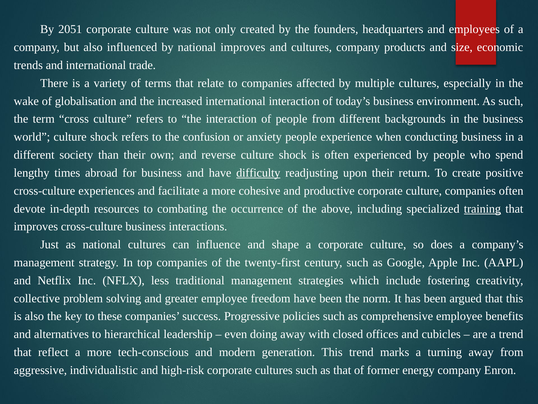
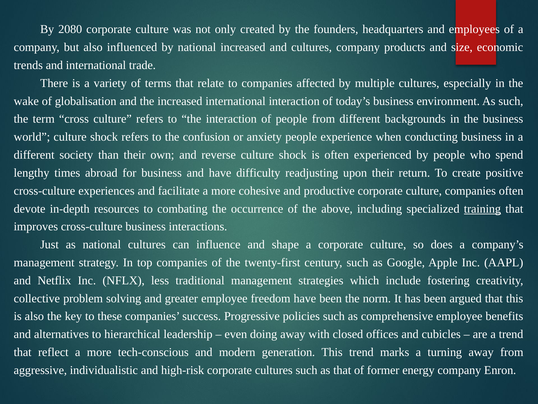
2051: 2051 -> 2080
national improves: improves -> increased
difficulty underline: present -> none
